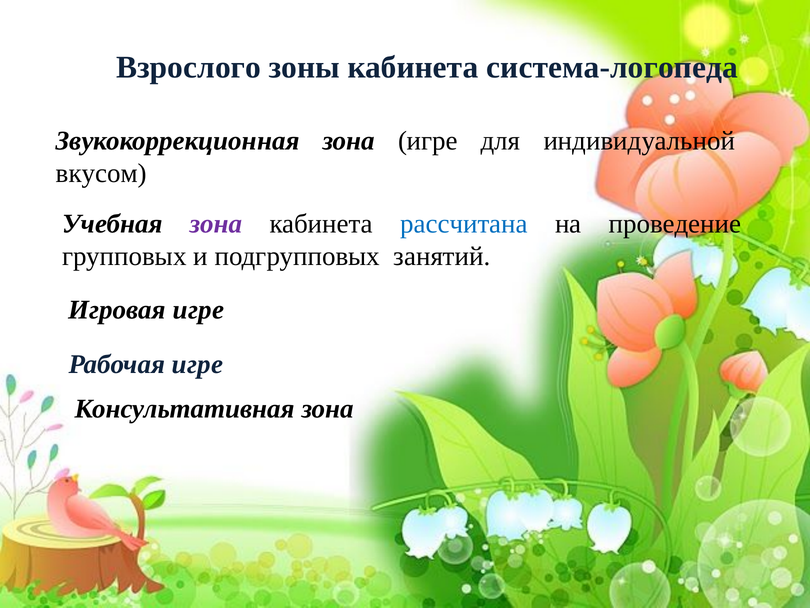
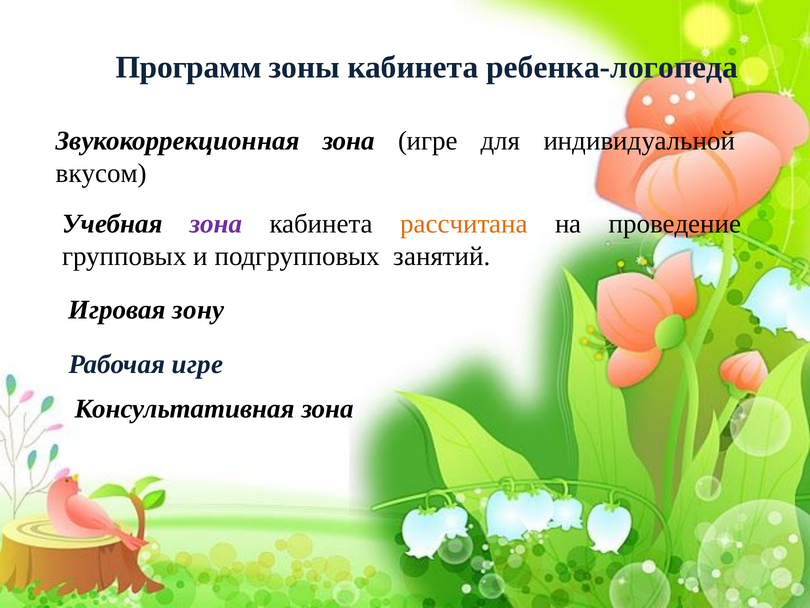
Взрослого: Взрослого -> Программ
система-логопеда: система-логопеда -> ребенка-логопеда
рассчитана colour: blue -> orange
Игровая игре: игре -> зону
